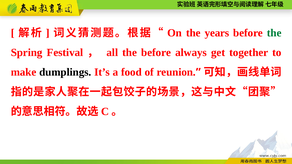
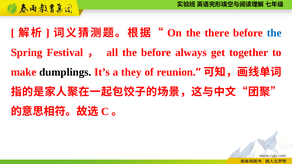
years: years -> there
the at (274, 33) colour: green -> blue
food: food -> they
